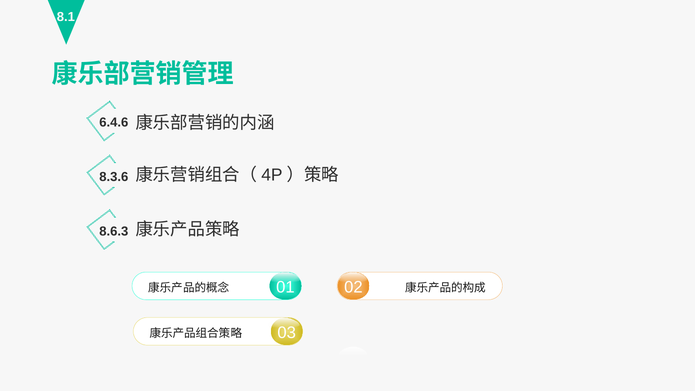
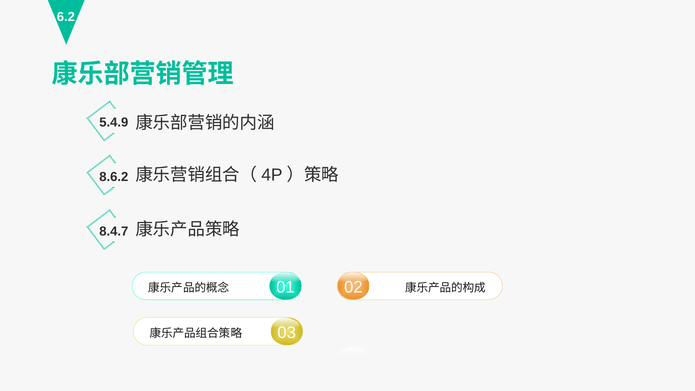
8.1: 8.1 -> 6.2
6.4.6: 6.4.6 -> 5.4.9
8.3.6: 8.3.6 -> 8.6.2
8.6.3: 8.6.3 -> 8.4.7
